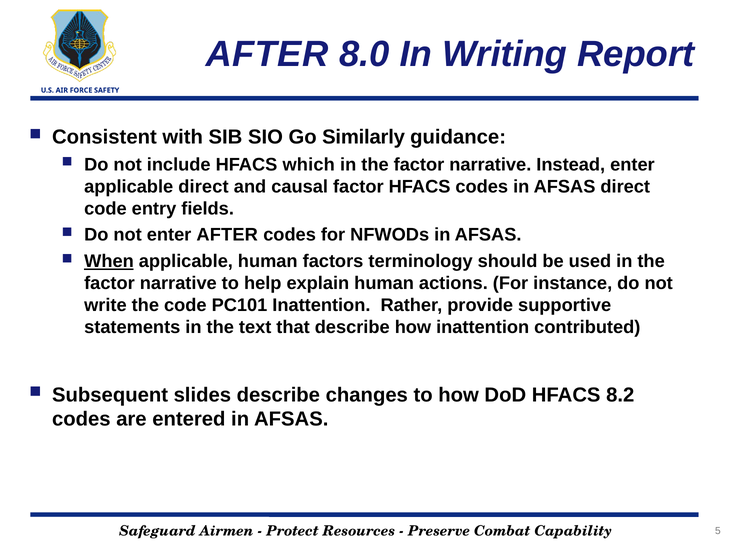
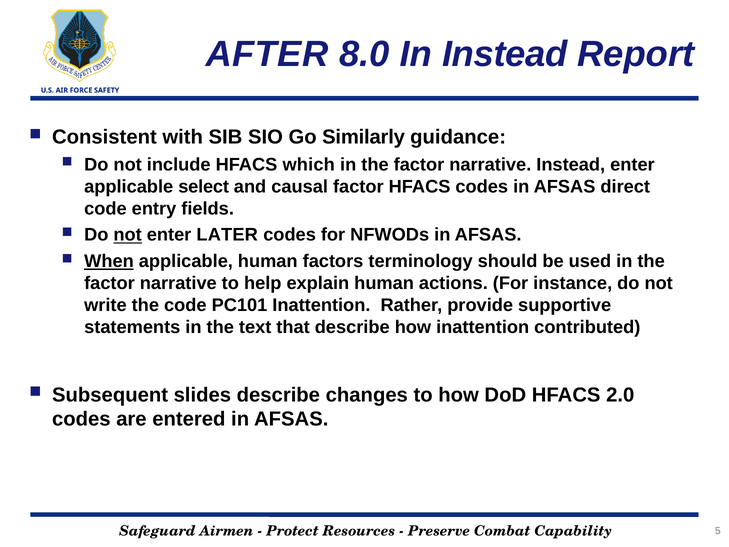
In Writing: Writing -> Instead
applicable direct: direct -> select
not at (128, 235) underline: none -> present
enter AFTER: AFTER -> LATER
8.2: 8.2 -> 2.0
